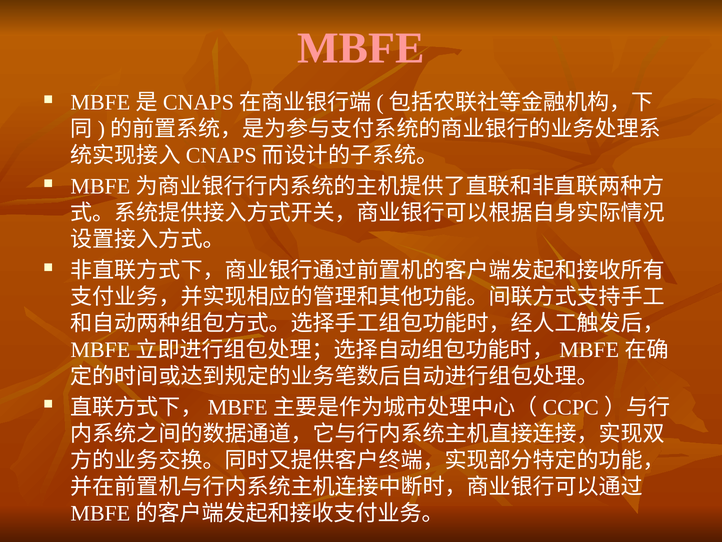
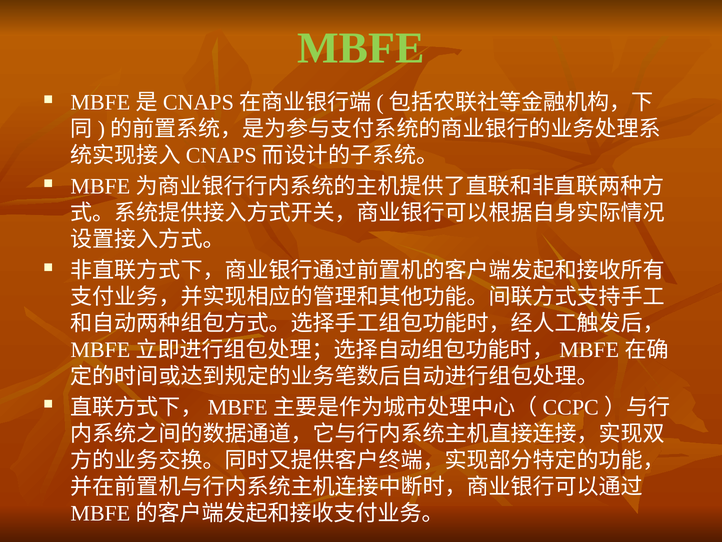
MBFE colour: pink -> light green
